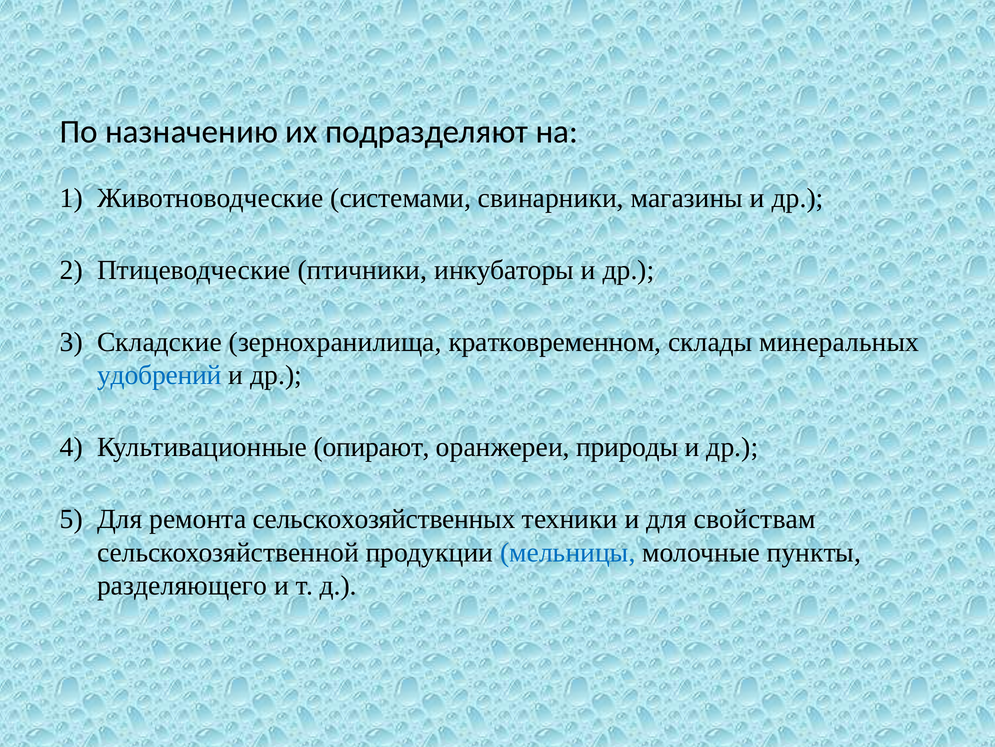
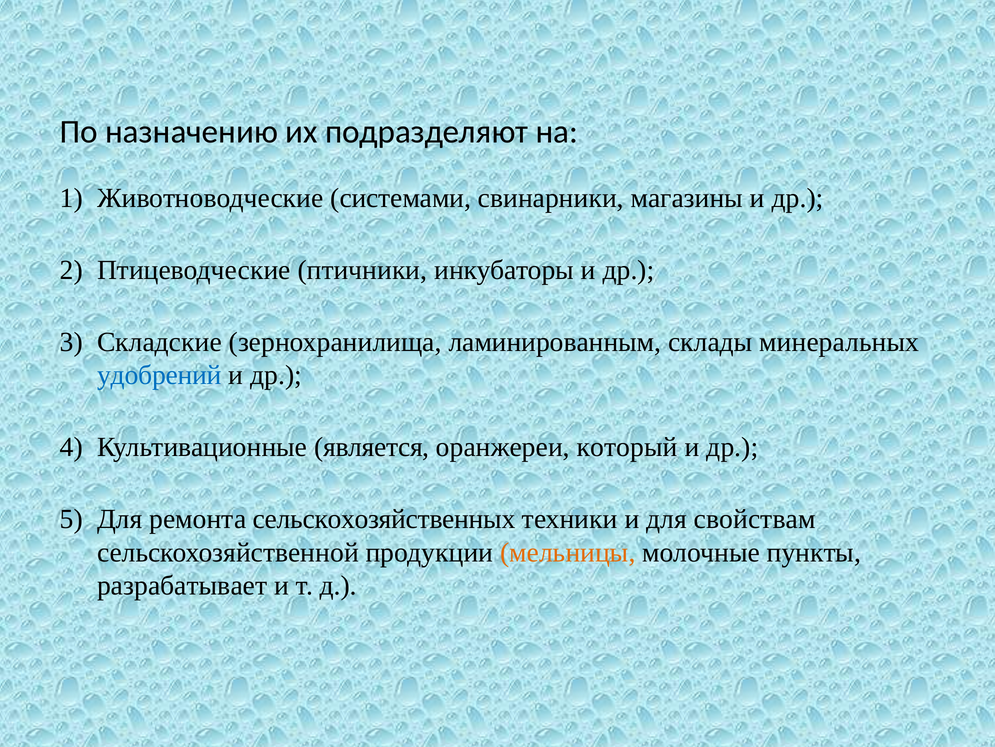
кратковременном: кратковременном -> ламинированным
опирают: опирают -> является
природы: природы -> который
мельницы colour: blue -> orange
разделяющего: разделяющего -> разрабатывает
